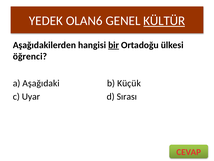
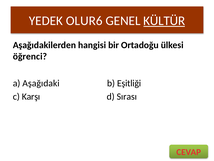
OLAN6: OLAN6 -> OLUR6
bir underline: present -> none
Küçük: Küçük -> Eşitliği
Uyar: Uyar -> Karşı
